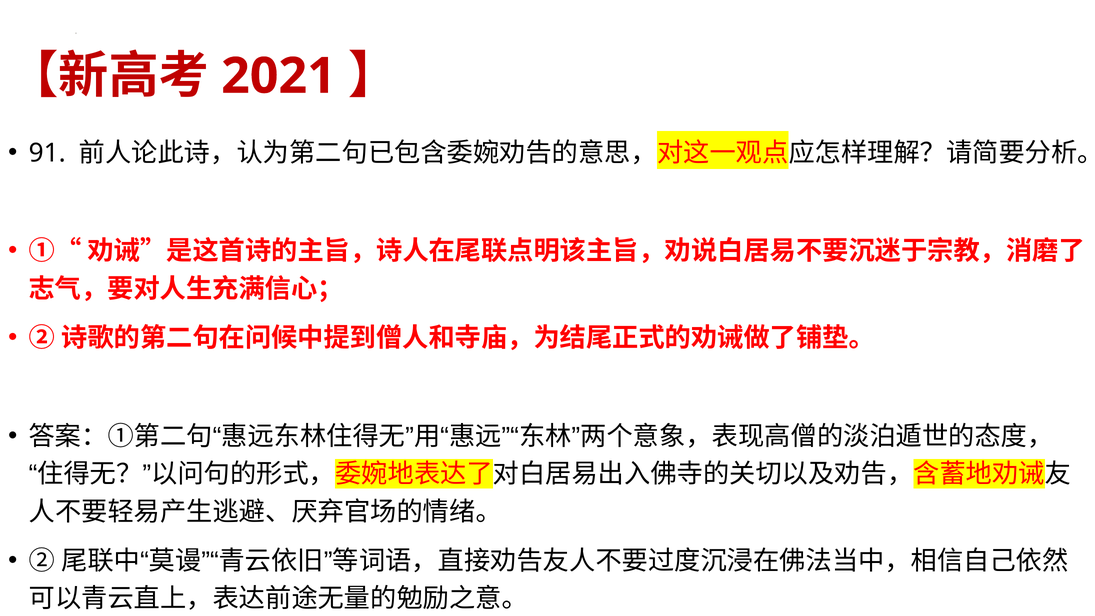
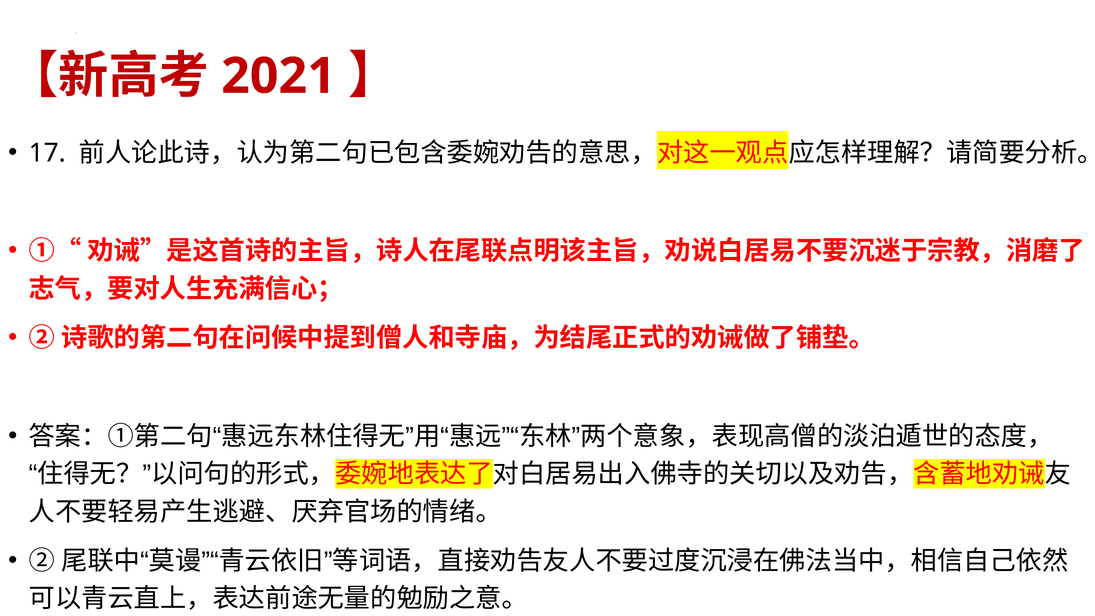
91: 91 -> 17
